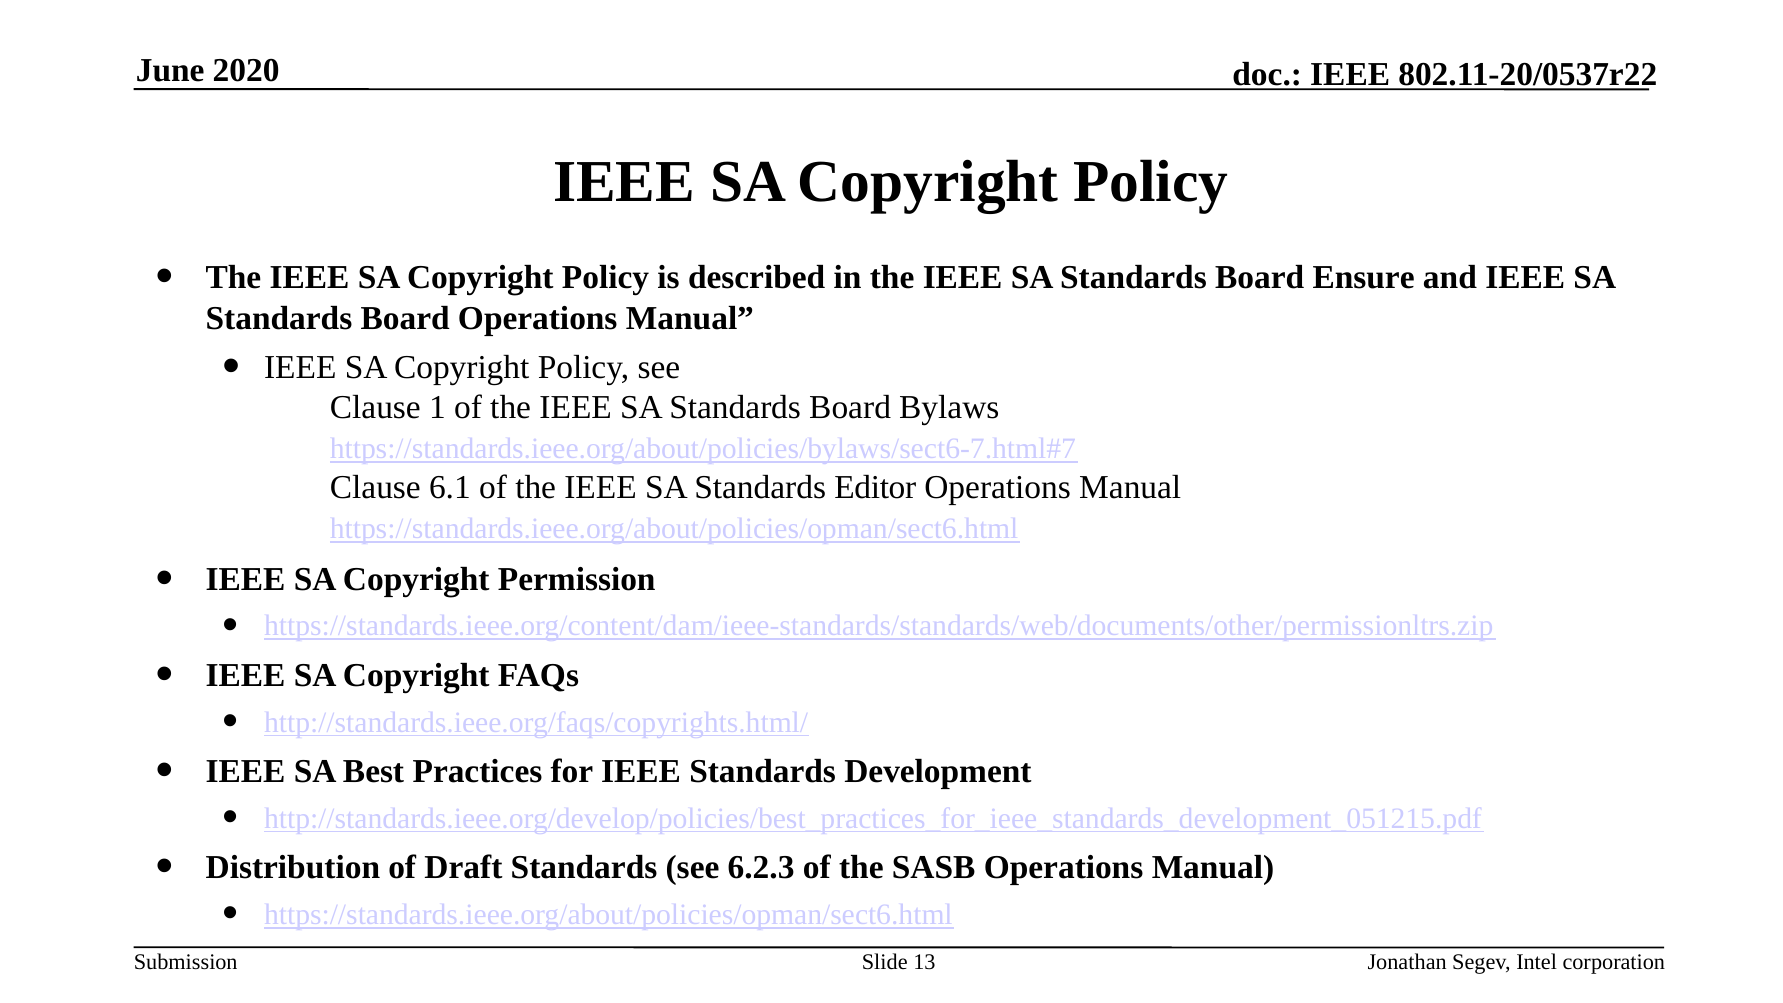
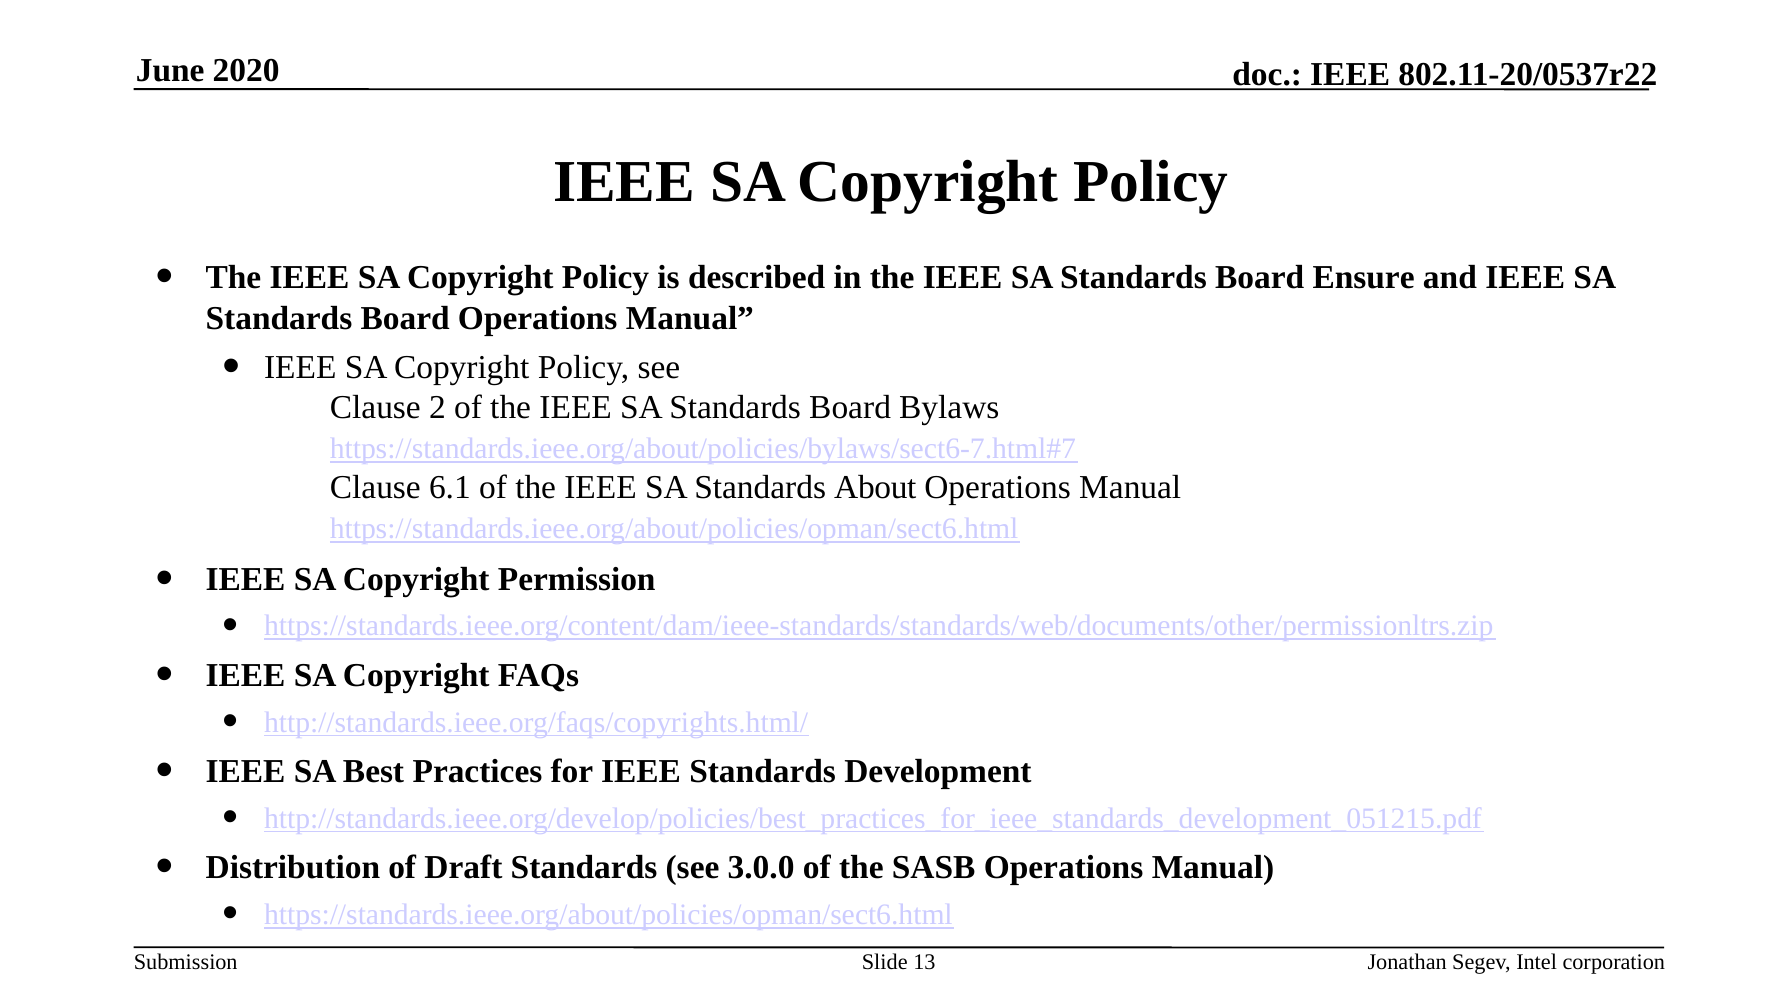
1: 1 -> 2
Editor: Editor -> About
6.2.3: 6.2.3 -> 3.0.0
